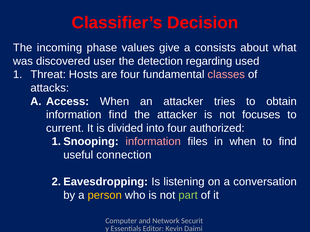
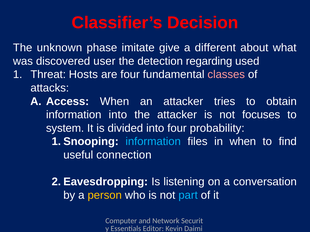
incoming: incoming -> unknown
values: values -> imitate
consists: consists -> different
information find: find -> into
current: current -> system
authorized: authorized -> probability
information at (153, 142) colour: pink -> light blue
part colour: light green -> light blue
